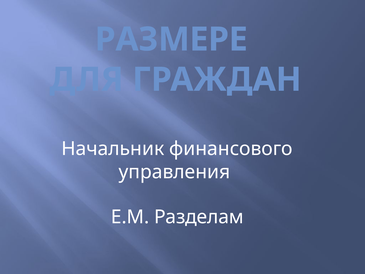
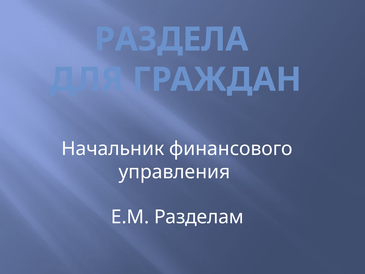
РАЗМЕРЕ: РАЗМЕРЕ -> РАЗДЕЛА
